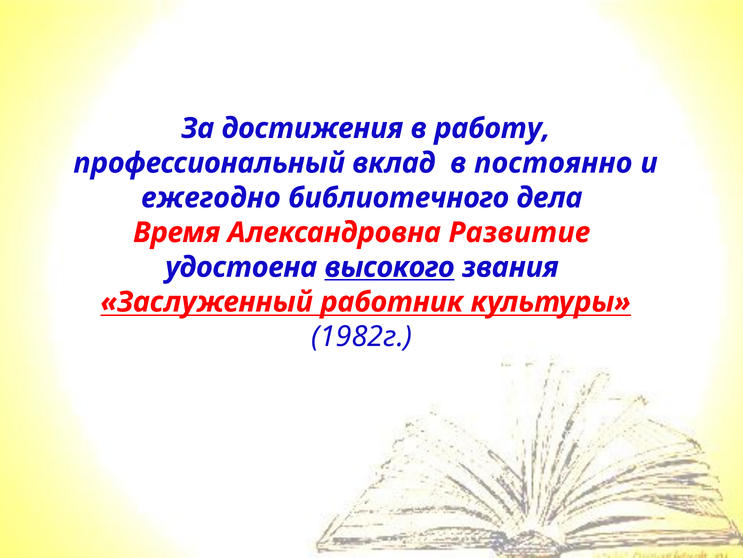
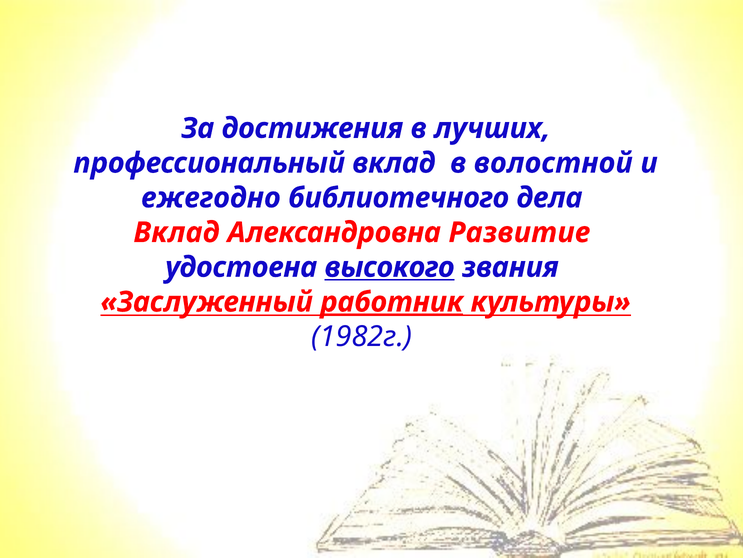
работу: работу -> лучших
постоянно: постоянно -> волостной
Время at (177, 232): Время -> Вклад
работник underline: none -> present
